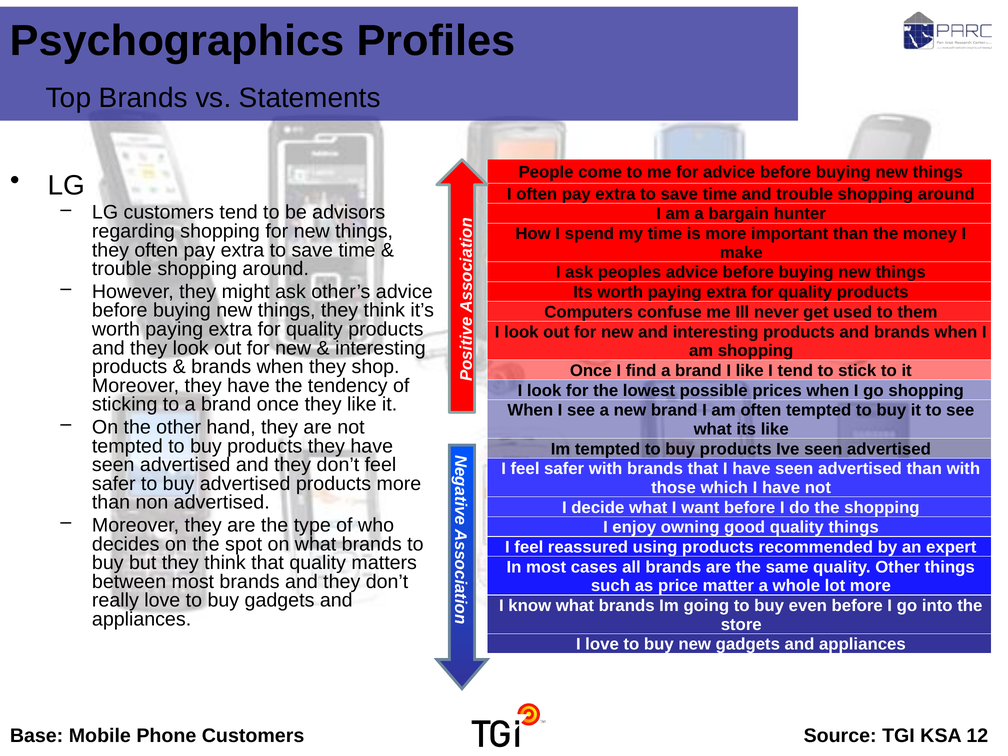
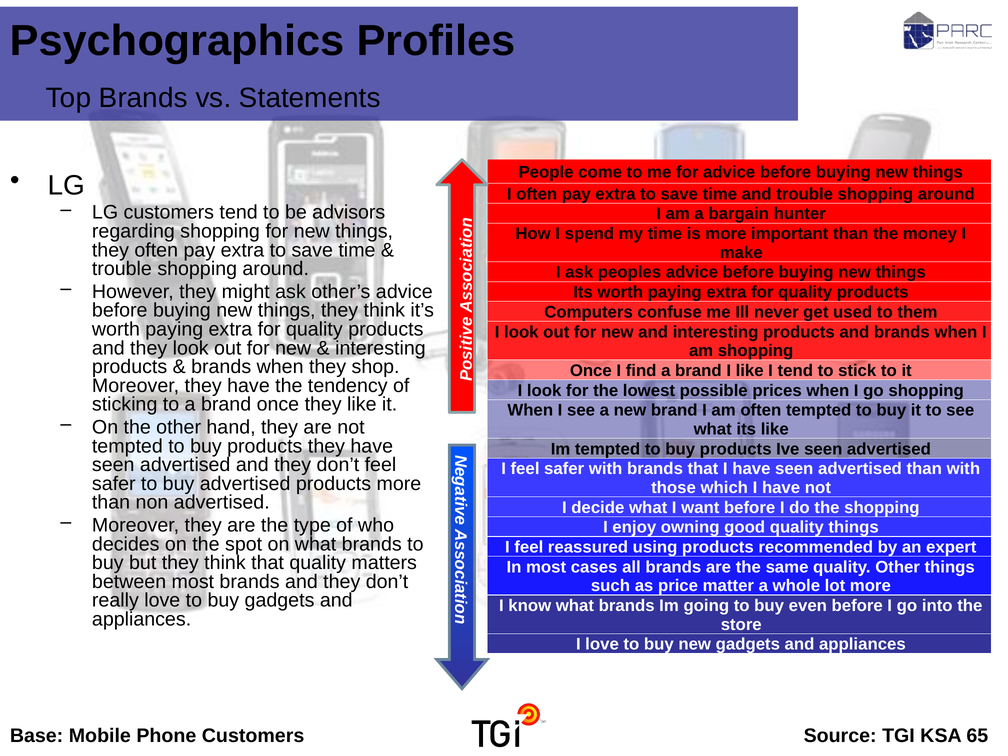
12: 12 -> 65
